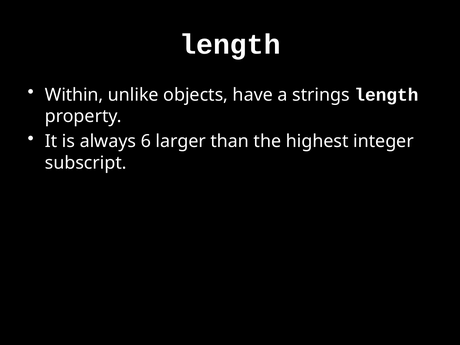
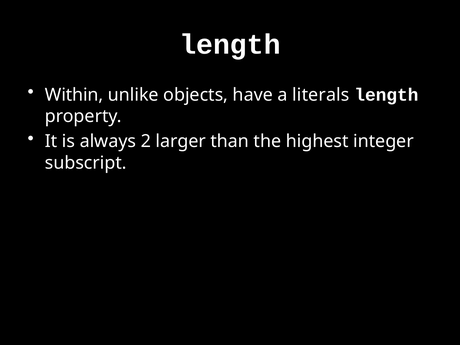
strings: strings -> literals
6: 6 -> 2
